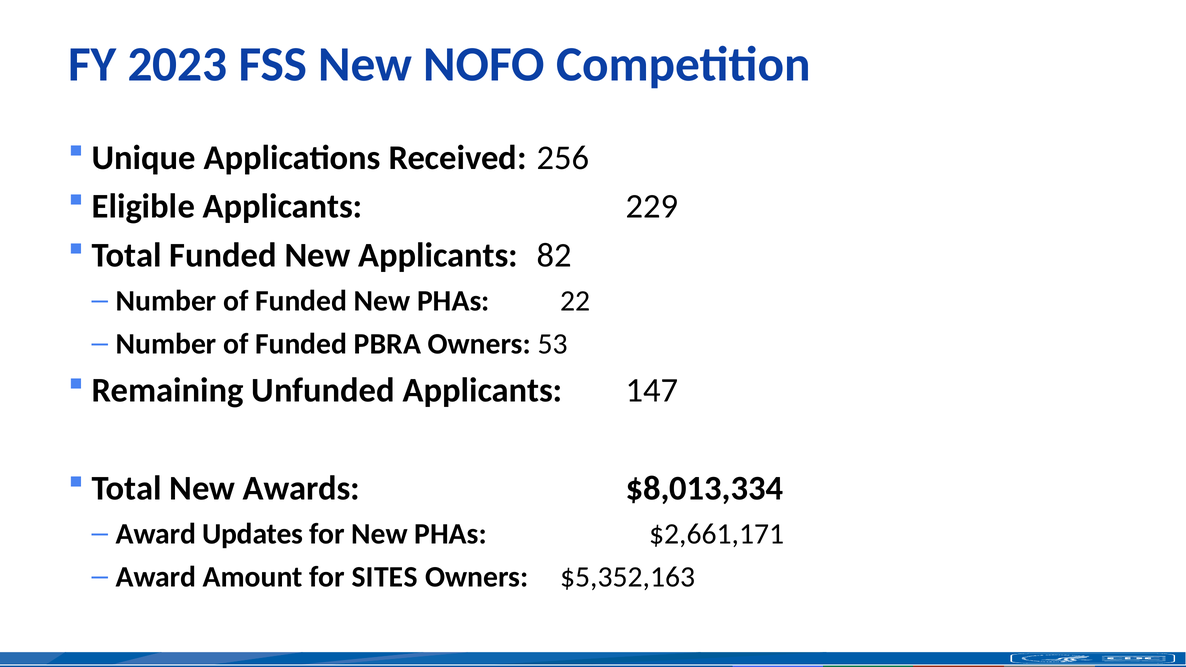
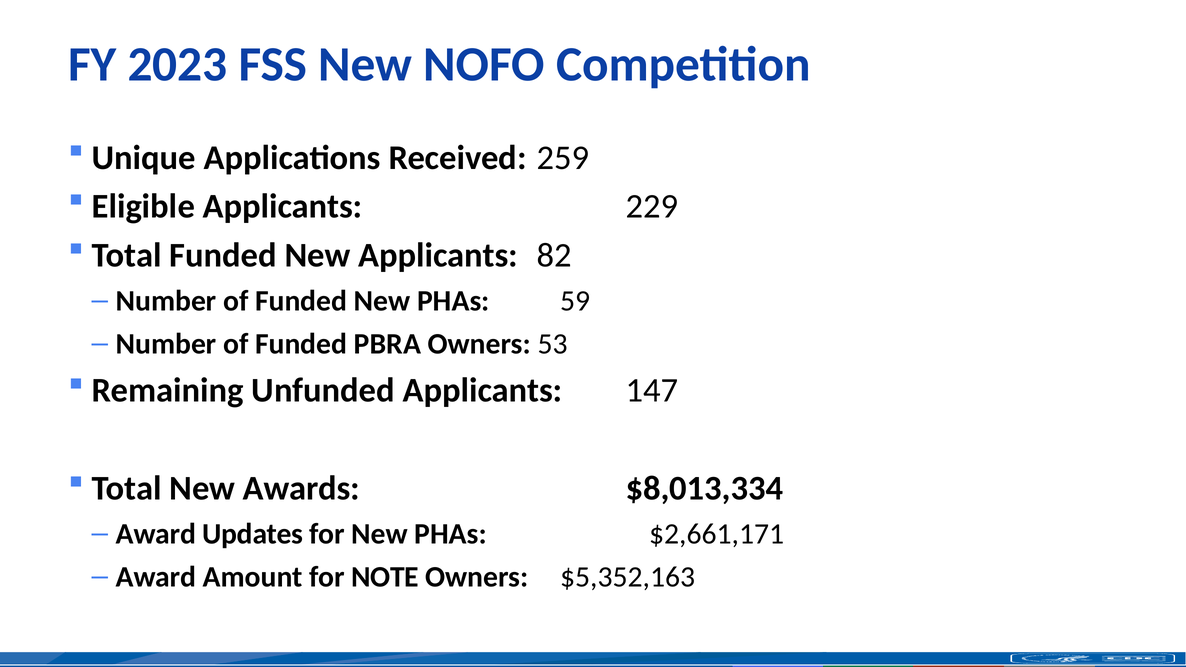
256: 256 -> 259
22: 22 -> 59
SITES: SITES -> NOTE
